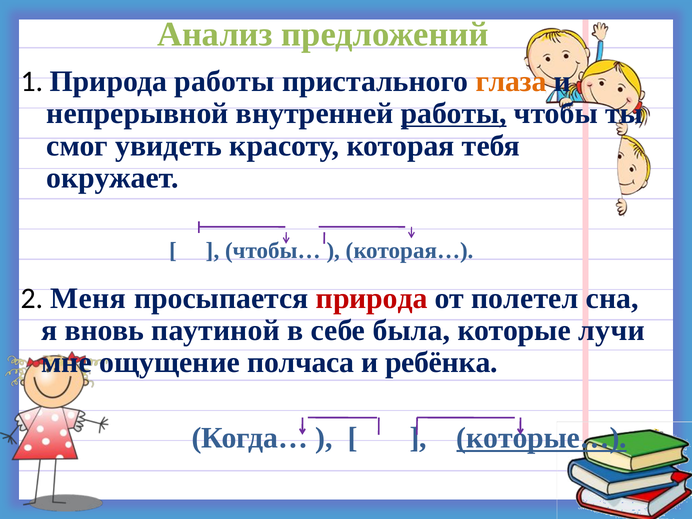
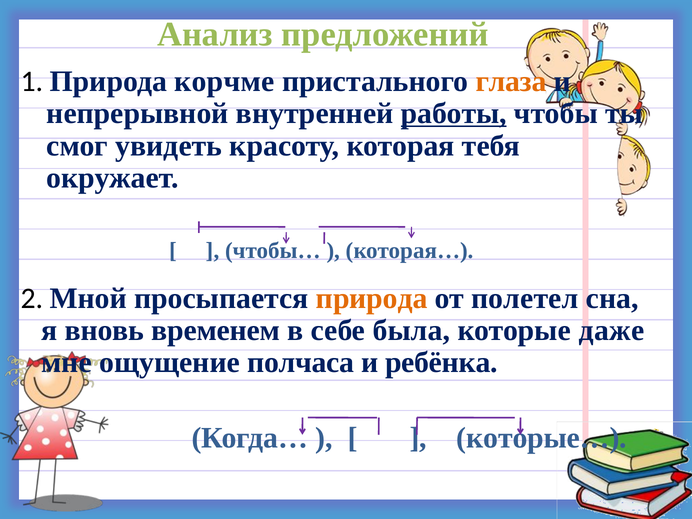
Природа работы: работы -> корчме
Меня: Меня -> Мной
природа at (372, 298) colour: red -> orange
паутиной: паутиной -> временем
лучи: лучи -> даже
которые… underline: present -> none
